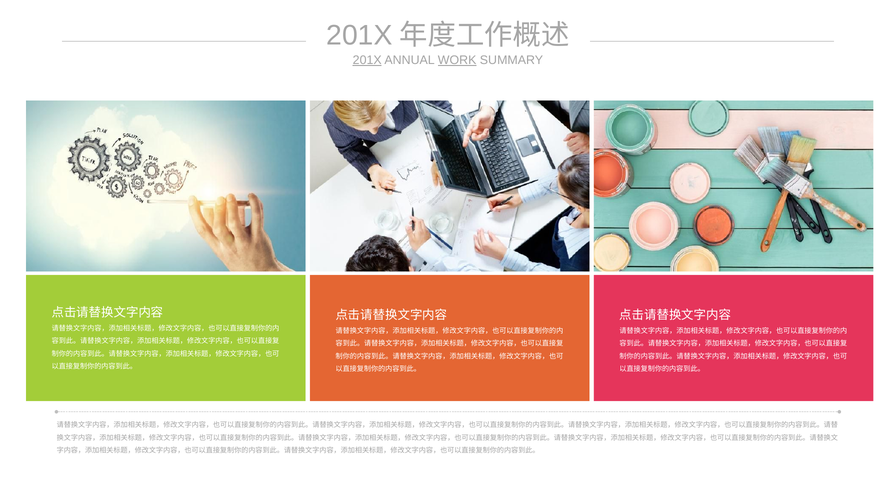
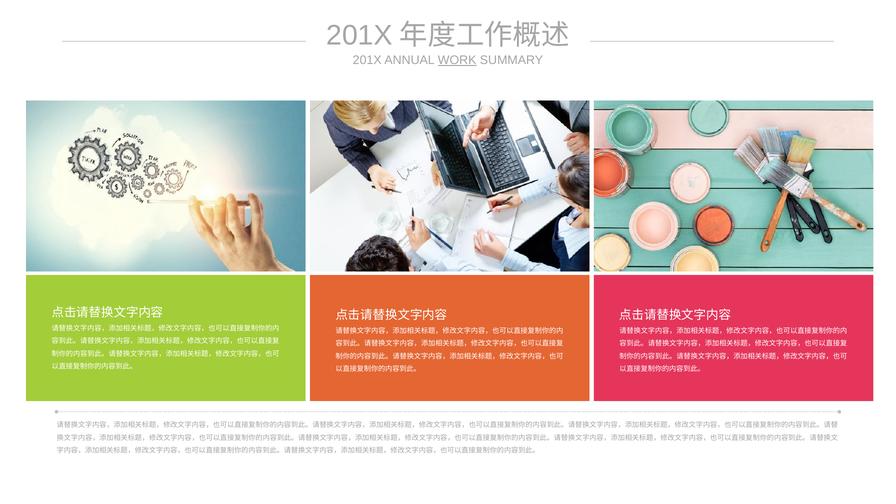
201X at (367, 60) underline: present -> none
